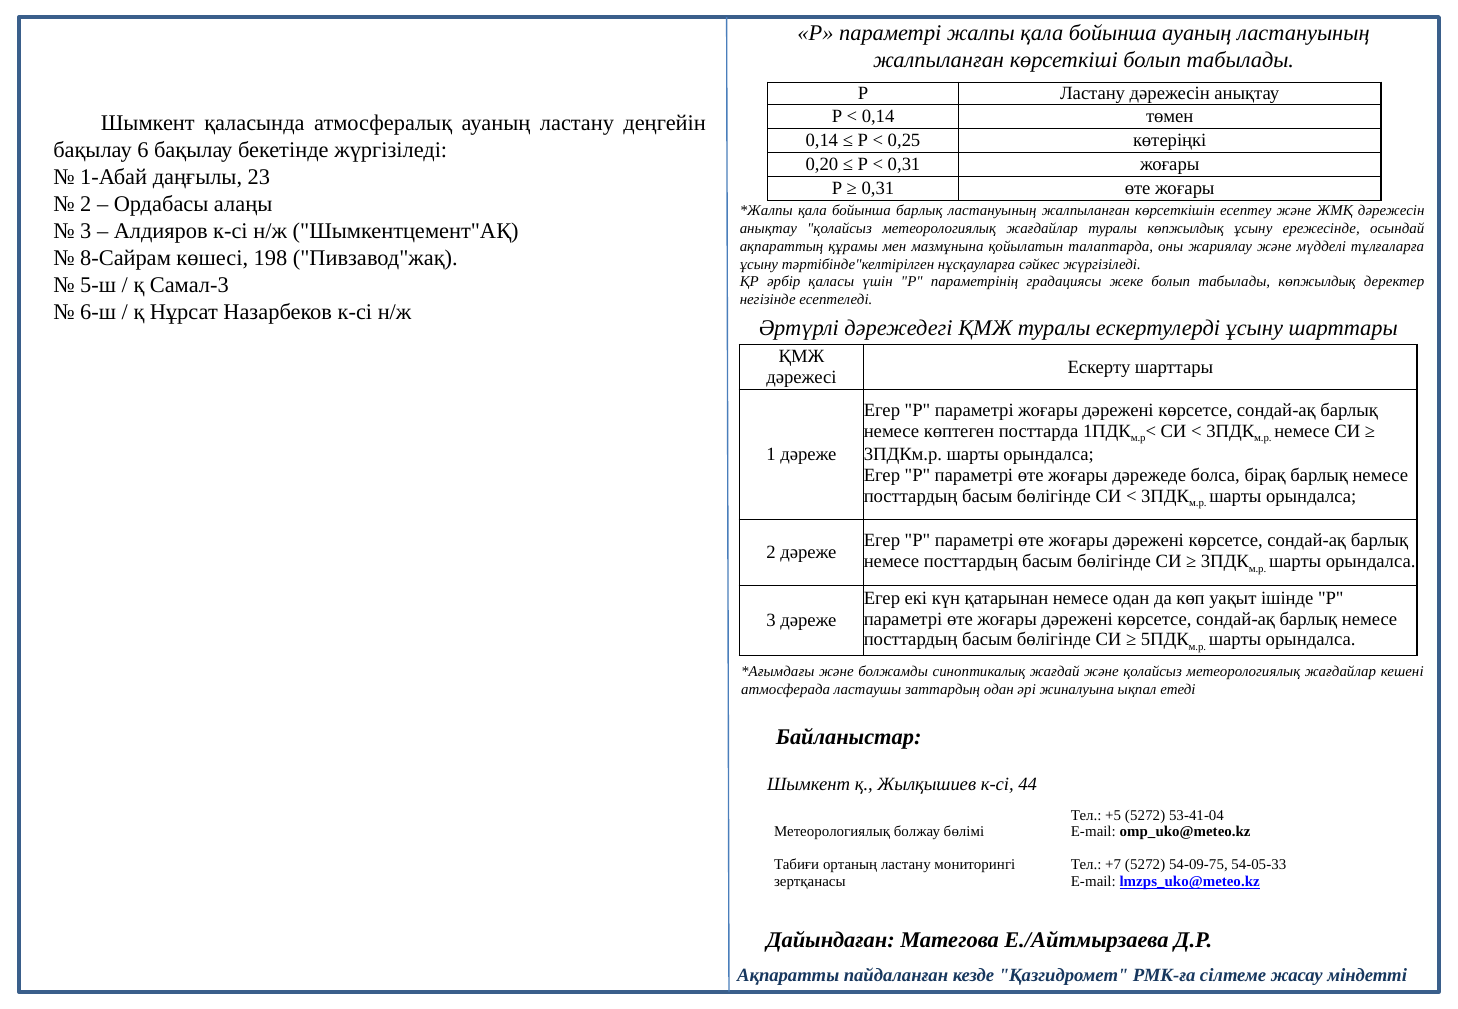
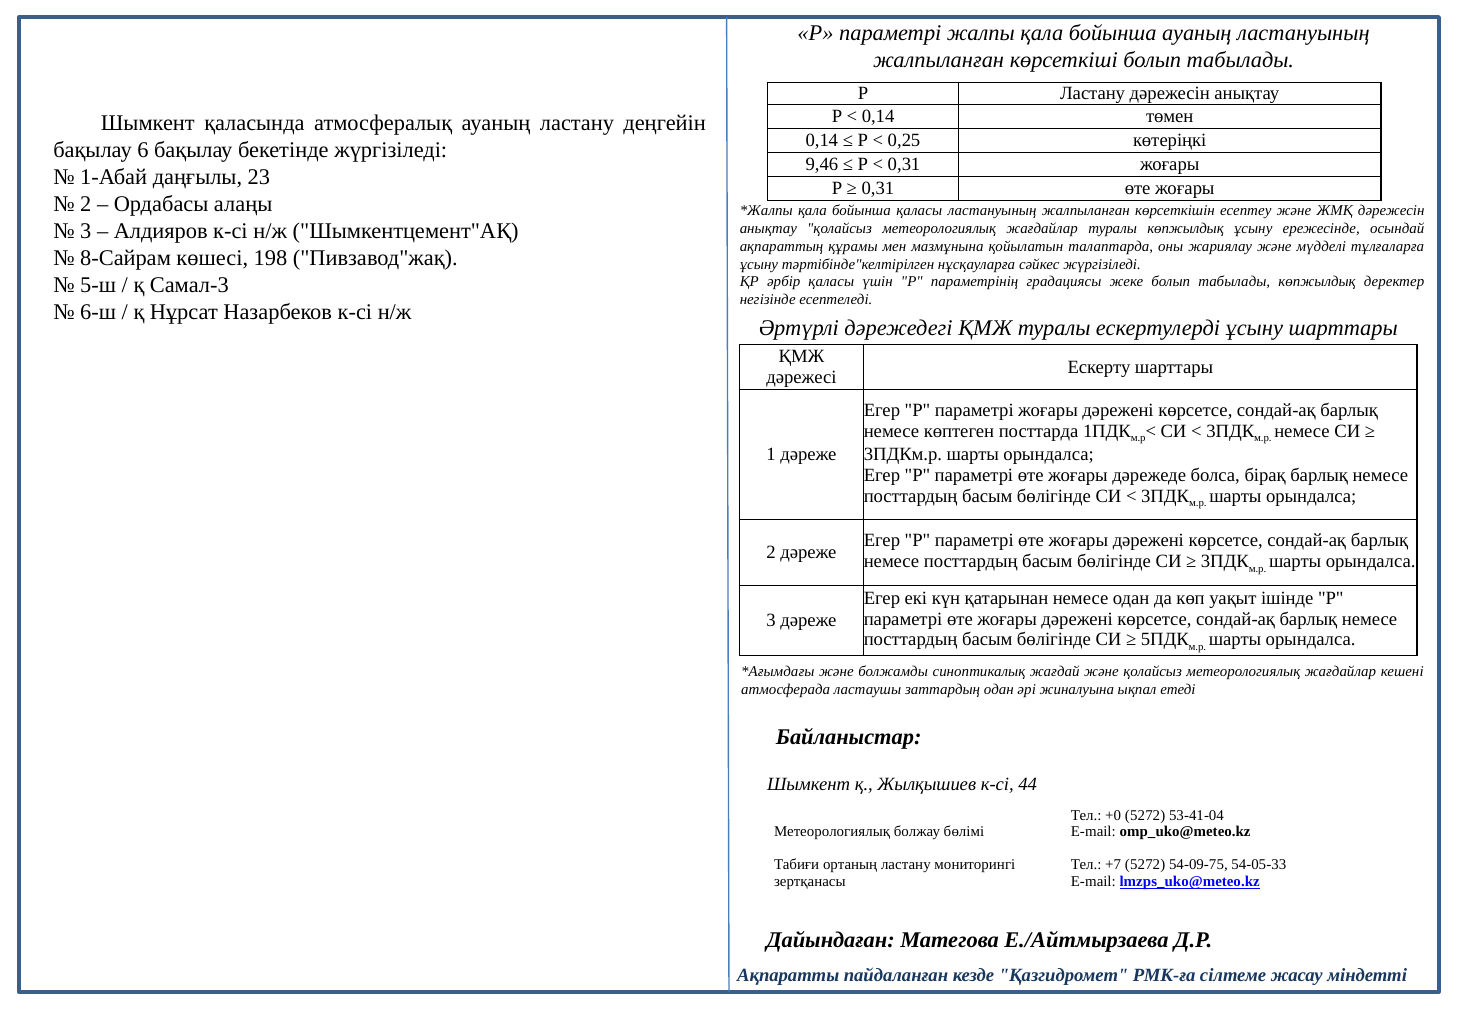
0,20: 0,20 -> 9,46
бойынша барлық: барлық -> қаласы
+5: +5 -> +0
